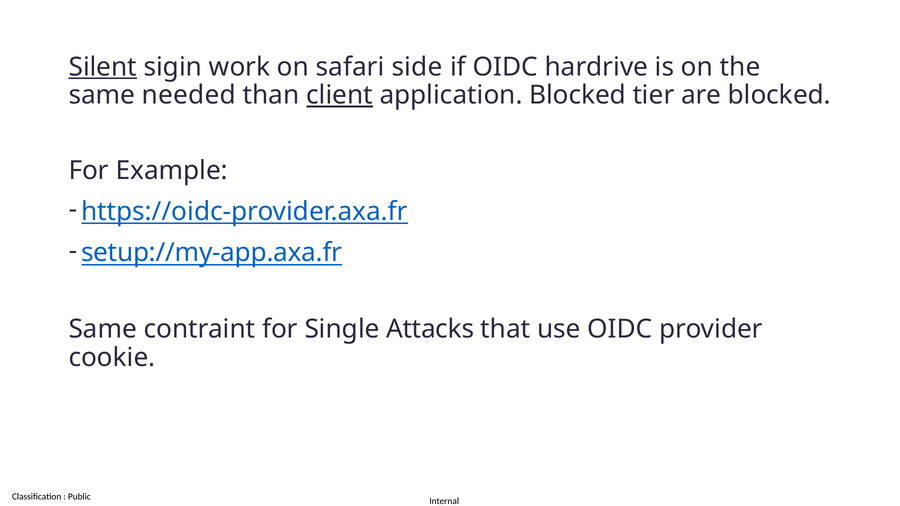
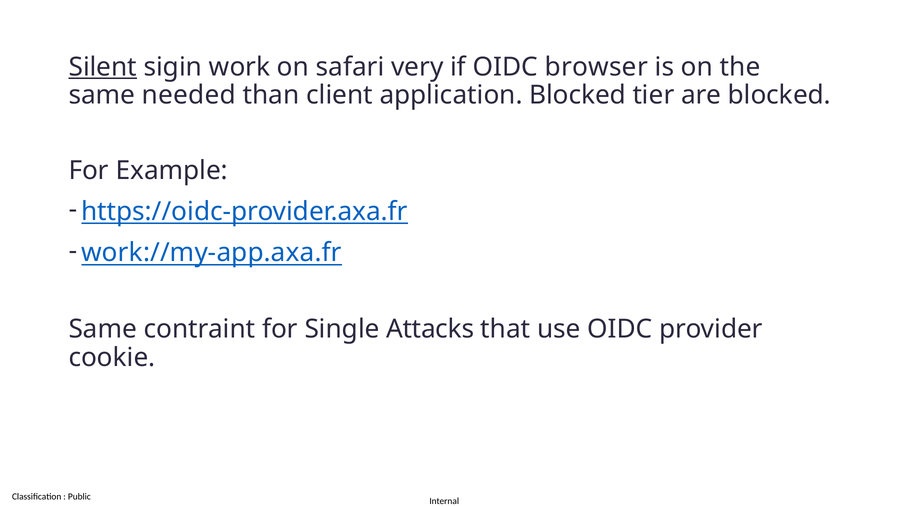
side: side -> very
hardrive: hardrive -> browser
client underline: present -> none
setup://my-app.axa.fr: setup://my-app.axa.fr -> work://my-app.axa.fr
